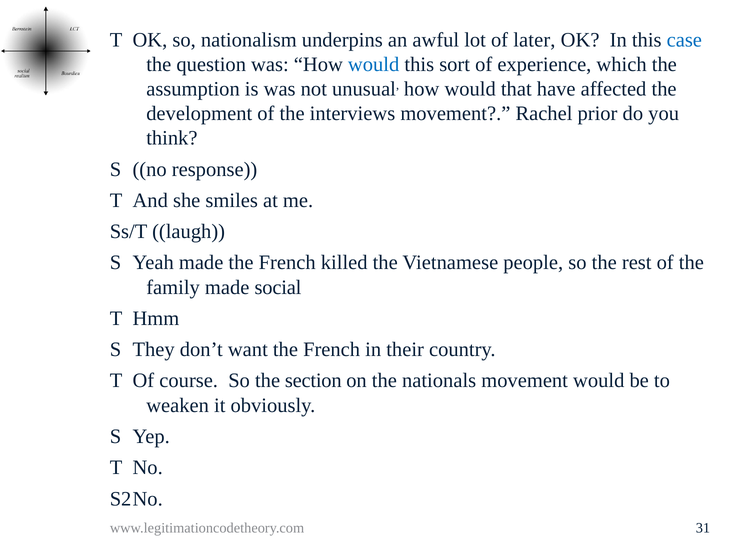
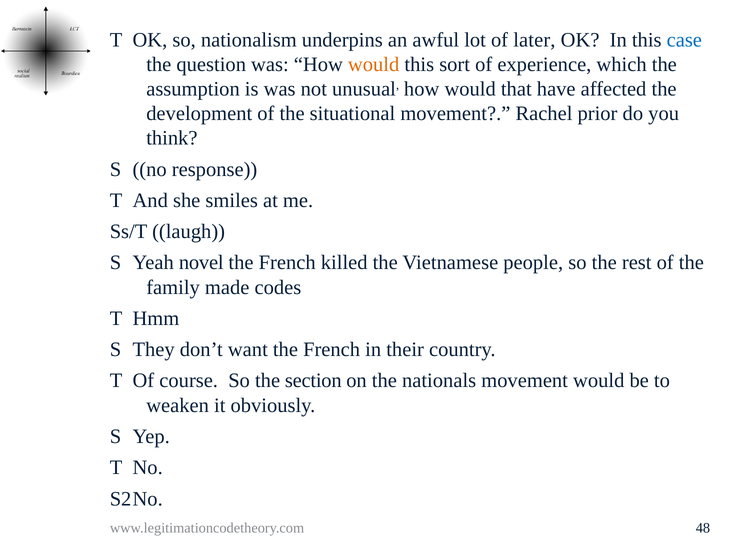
would at (374, 64) colour: blue -> orange
interviews: interviews -> situational
Yeah made: made -> novel
social: social -> codes
31: 31 -> 48
